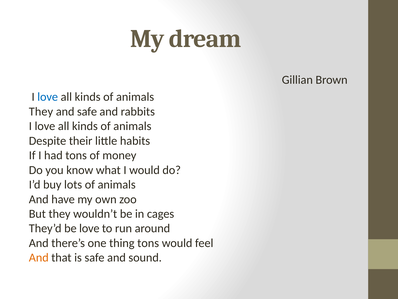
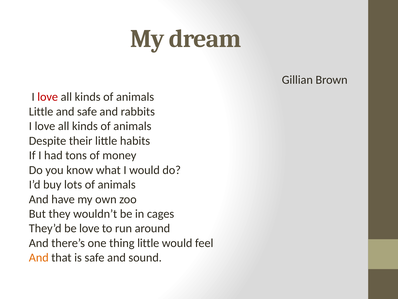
love at (48, 97) colour: blue -> red
They at (41, 111): They -> Little
thing tons: tons -> little
